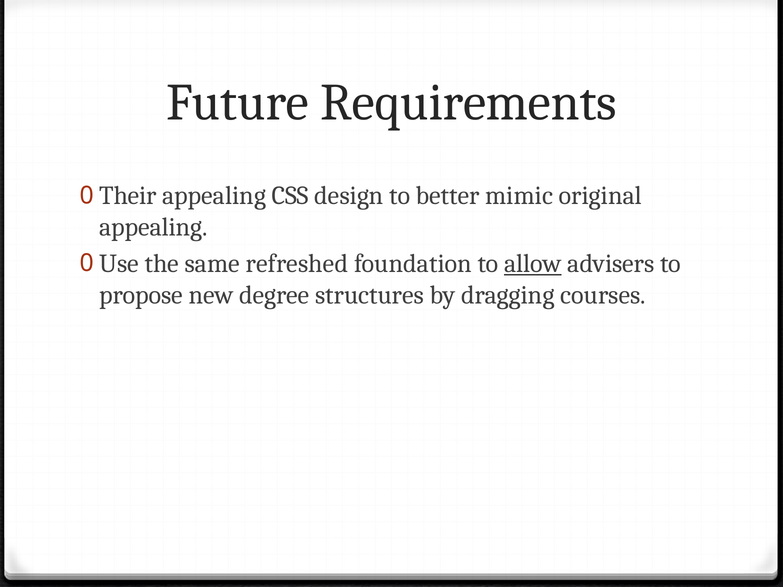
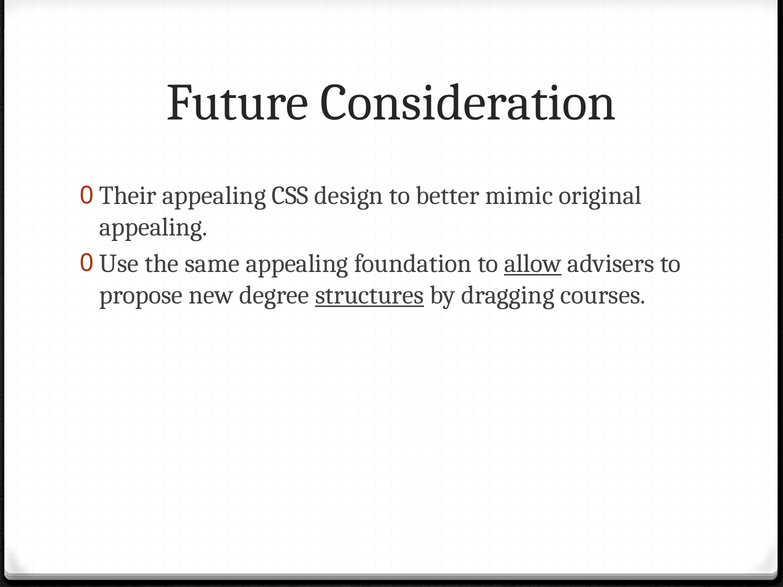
Requirements: Requirements -> Consideration
same refreshed: refreshed -> appealing
structures underline: none -> present
